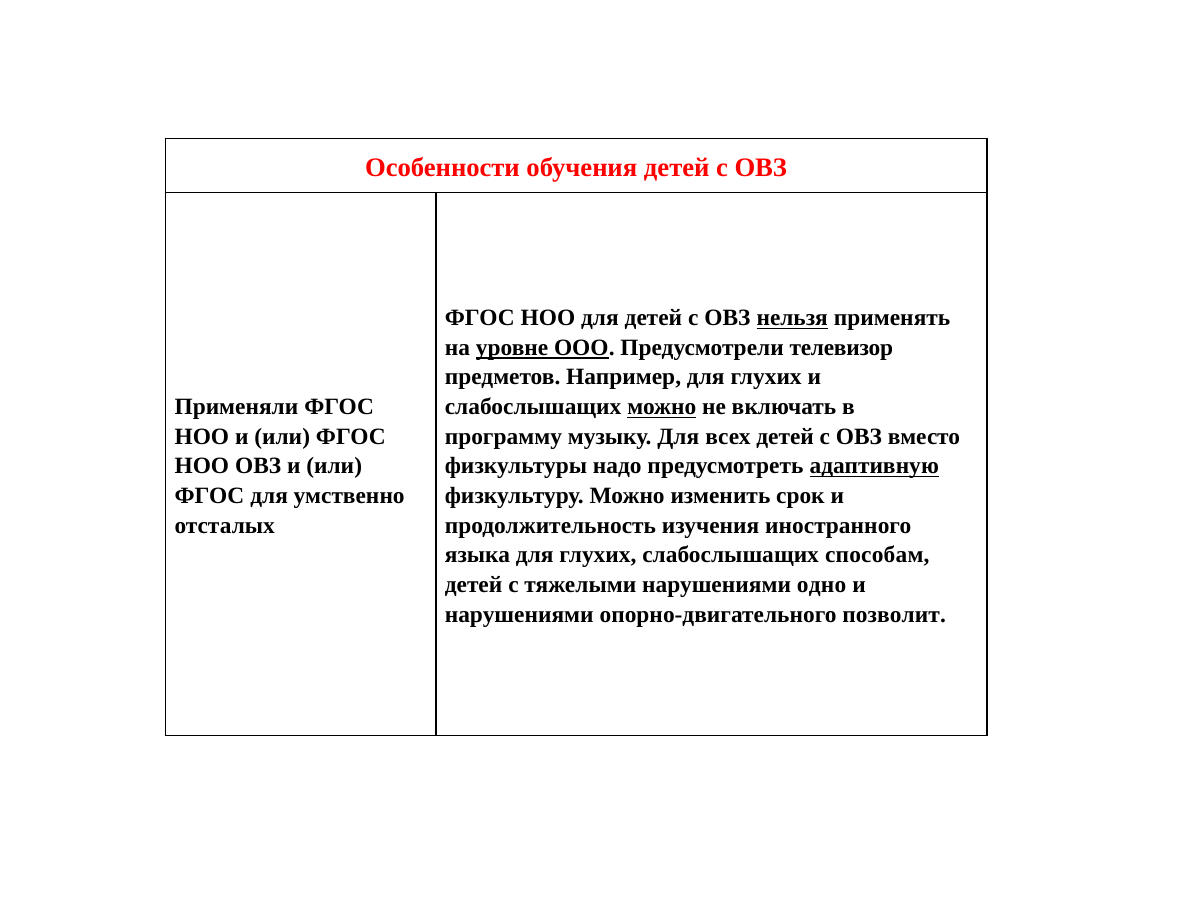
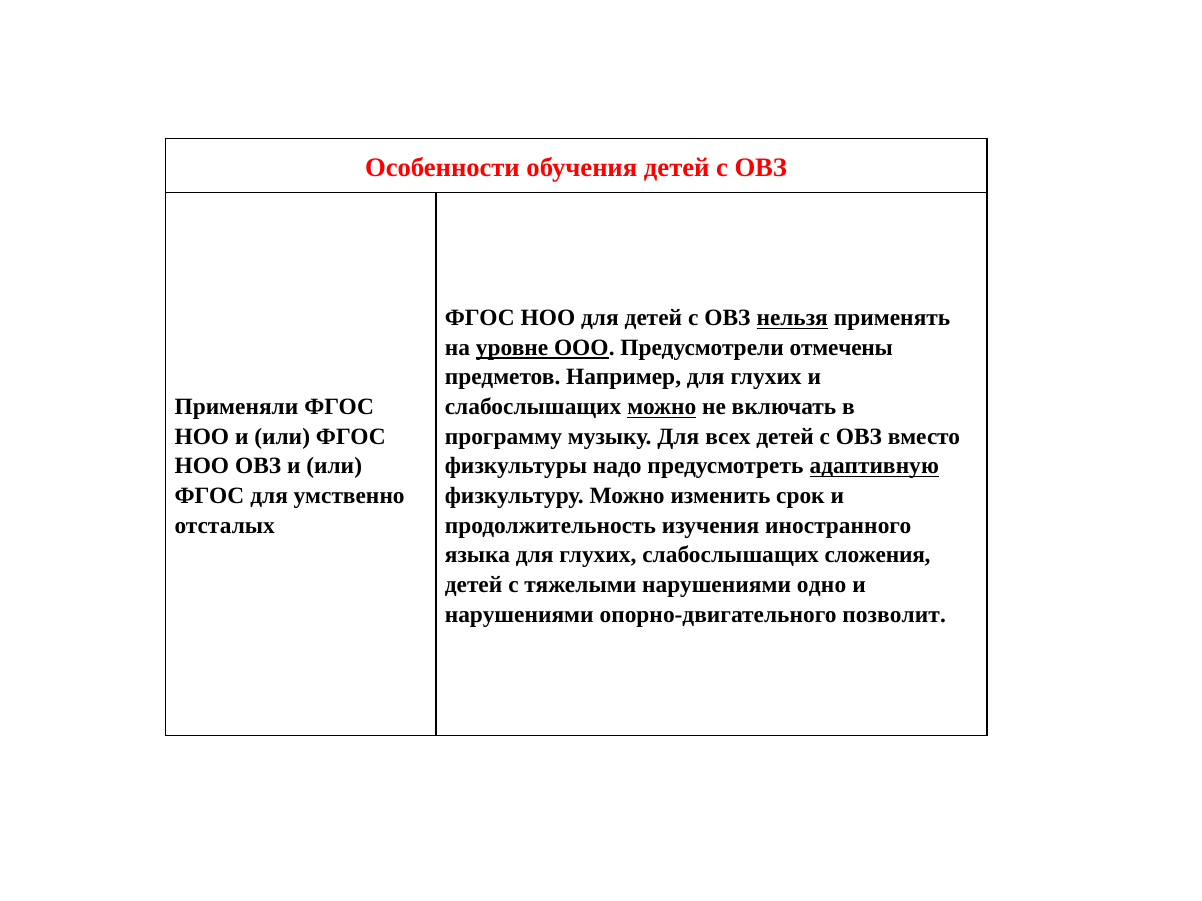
телевизор: телевизор -> отмечены
способам: способам -> сложения
